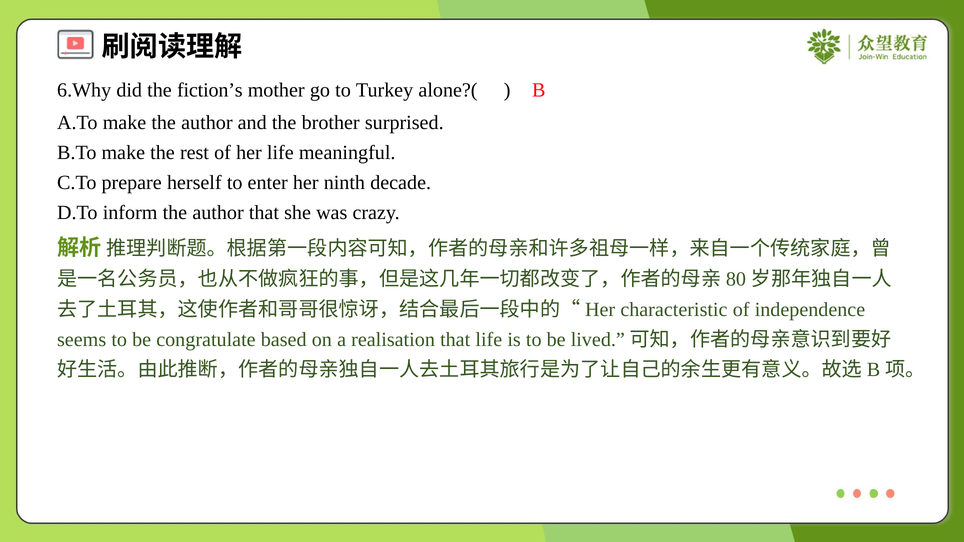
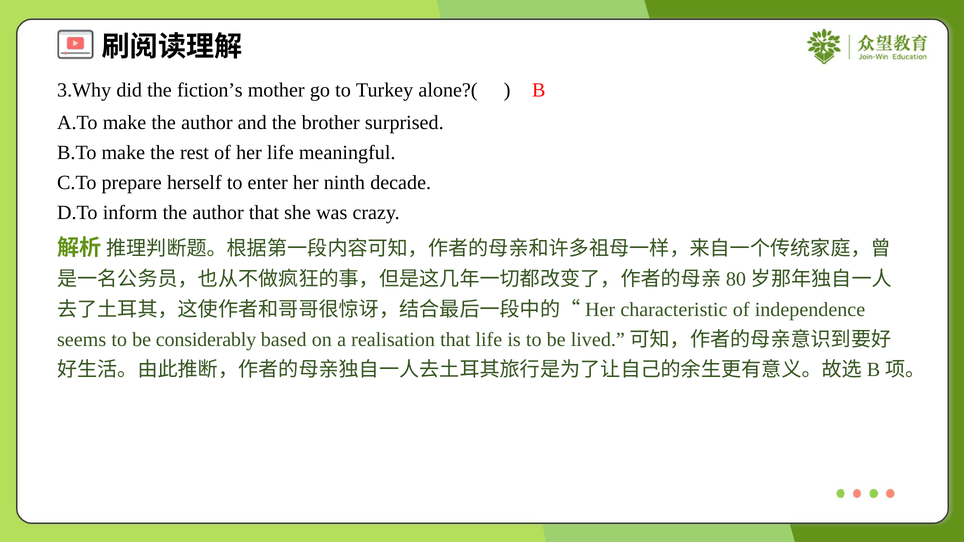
6.Why: 6.Why -> 3.Why
congratulate: congratulate -> considerably
